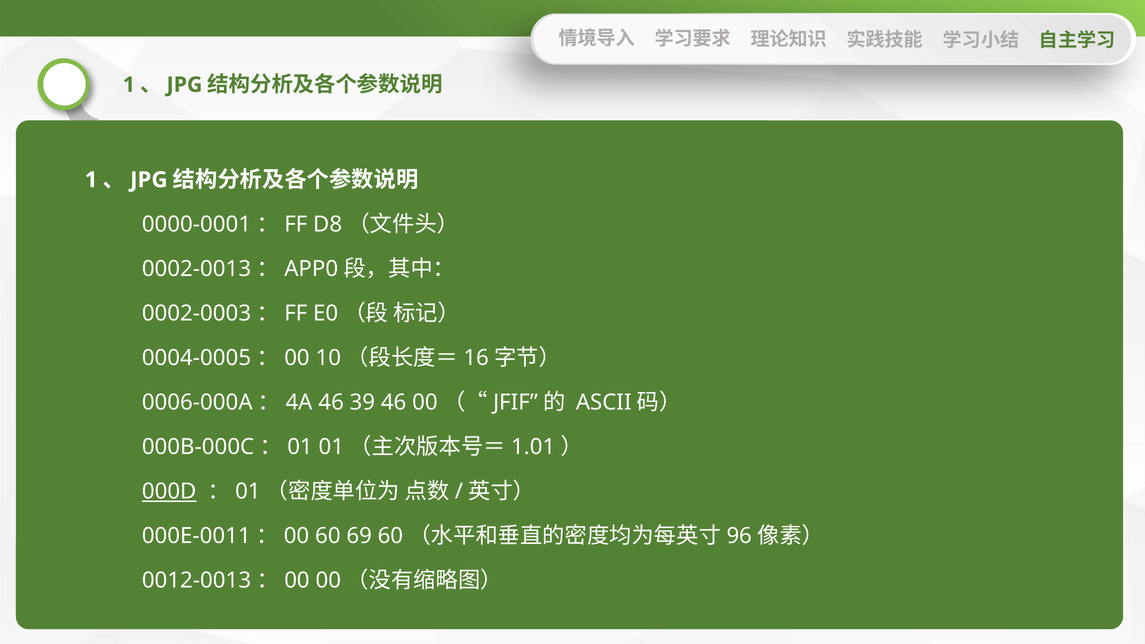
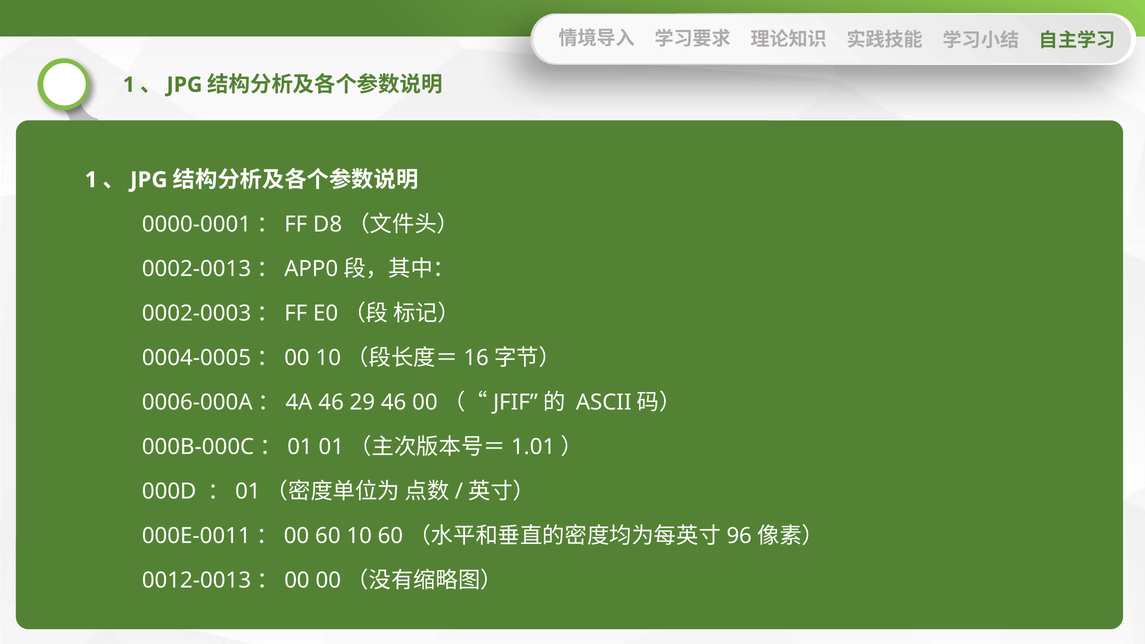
39: 39 -> 29
000D underline: present -> none
69: 69 -> 10
